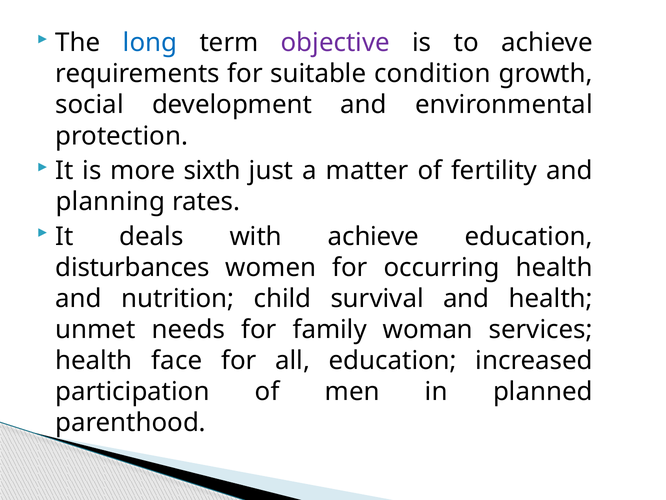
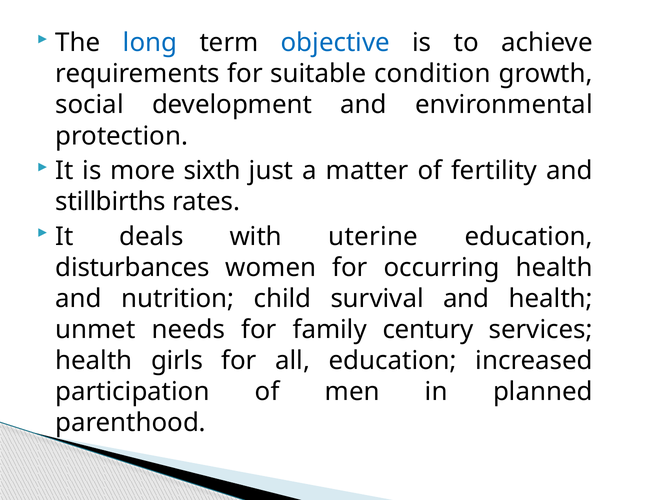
objective colour: purple -> blue
planning: planning -> stillbirths
with achieve: achieve -> uterine
woman: woman -> century
face: face -> girls
